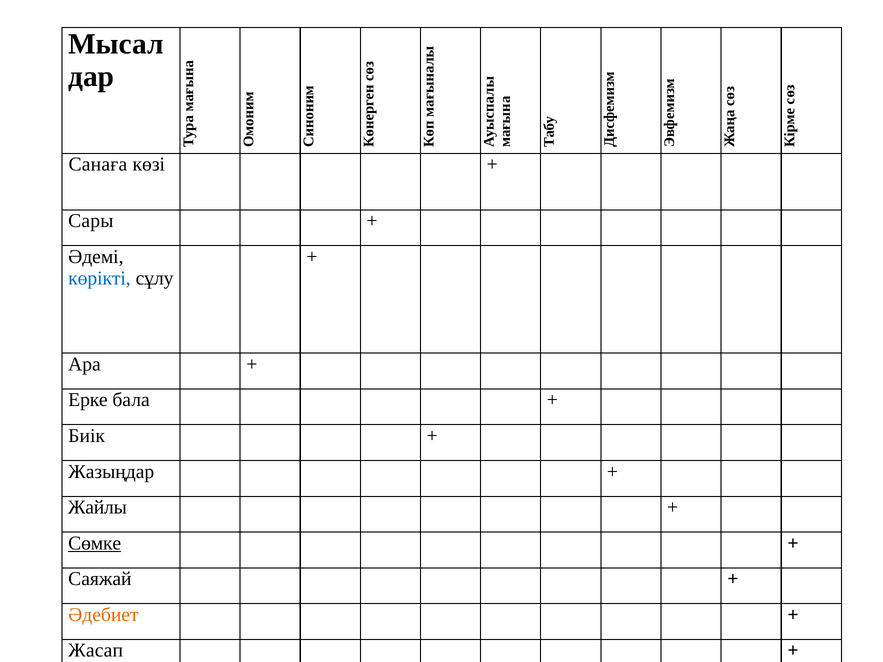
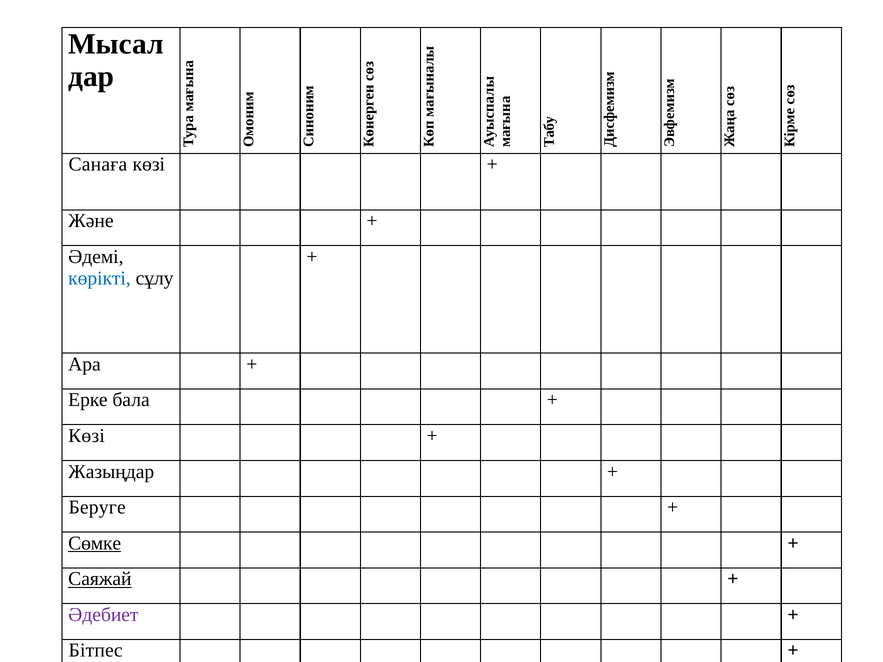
Сары: Сары -> Және
Биік at (87, 436): Биік -> Көзі
Жайлы: Жайлы -> Беруге
Саяжай underline: none -> present
Әдебиет colour: orange -> purple
Жасап: Жасап -> Бітпес
